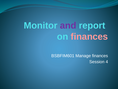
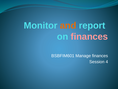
and colour: purple -> orange
